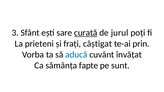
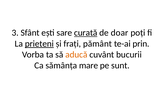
jurul: jurul -> doar
prieteni underline: none -> present
câștigat: câștigat -> pământ
aducă colour: blue -> orange
învățat: învățat -> bucurii
fapte: fapte -> mare
